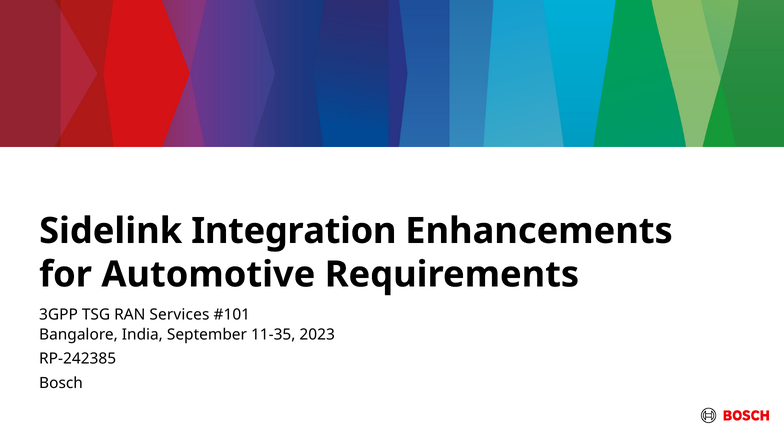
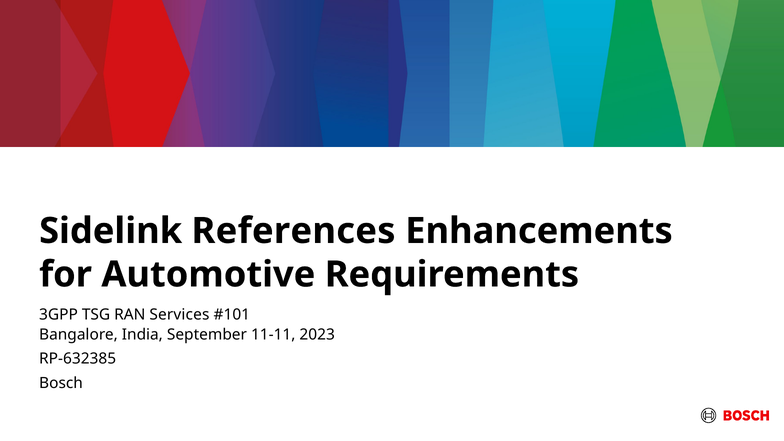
Integration: Integration -> References
11-35: 11-35 -> 11-11
RP-242385: RP-242385 -> RP-632385
